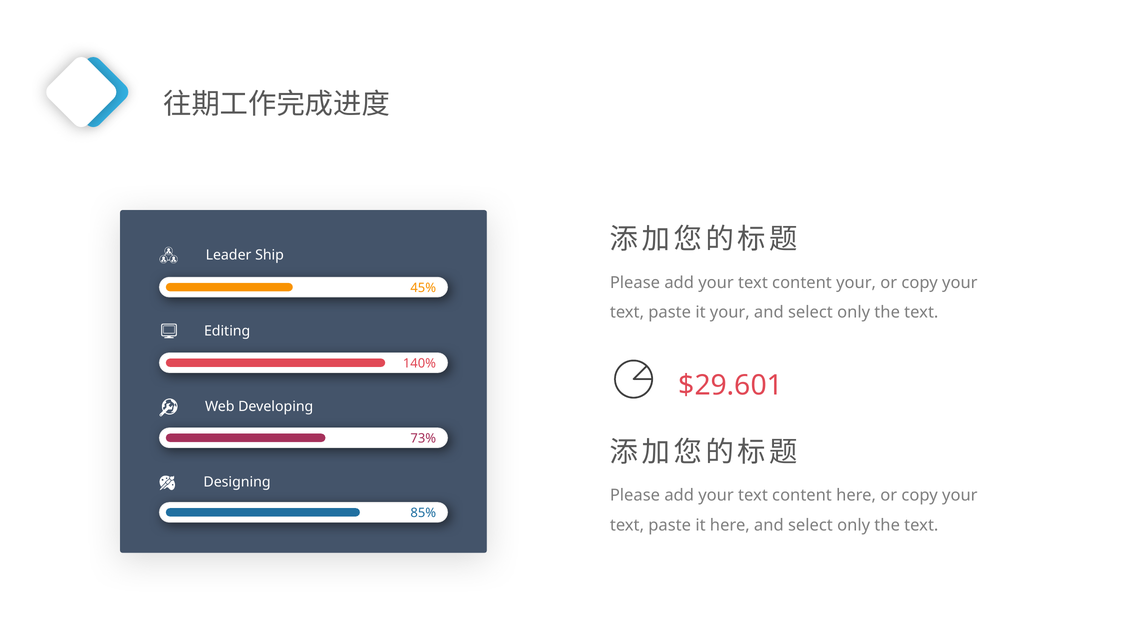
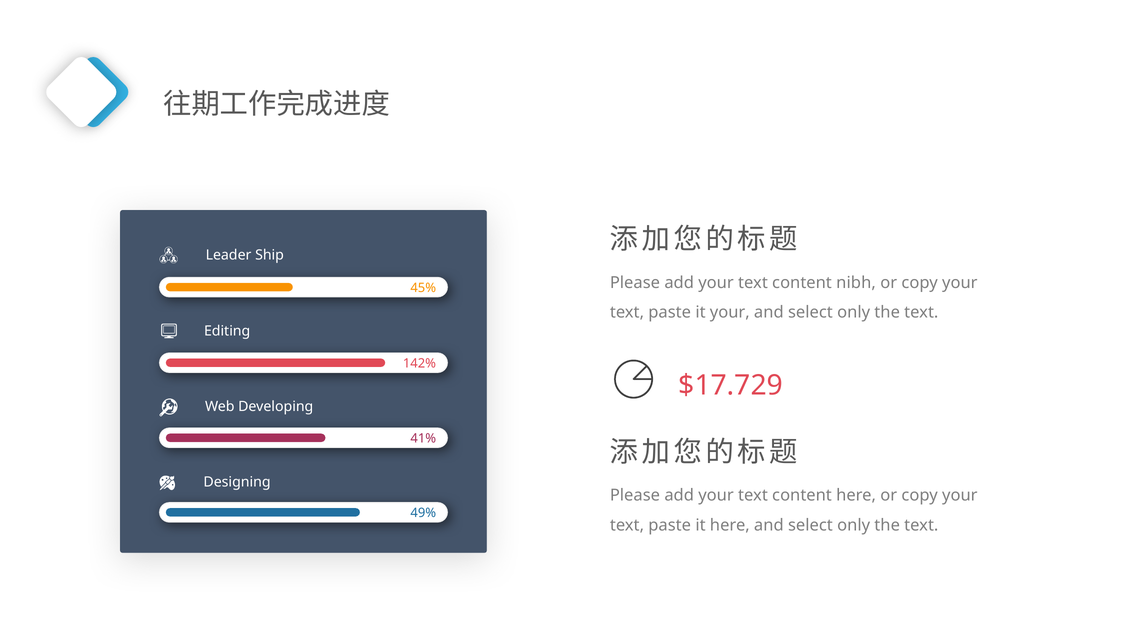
content your: your -> nibh
140%: 140% -> 142%
$29.601: $29.601 -> $17.729
73%: 73% -> 41%
85%: 85% -> 49%
